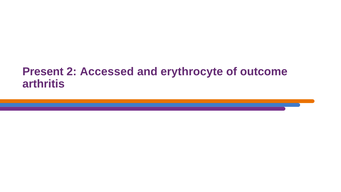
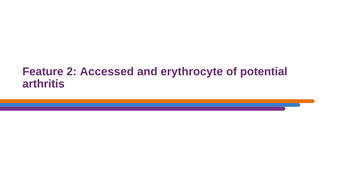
Present: Present -> Feature
outcome: outcome -> potential
